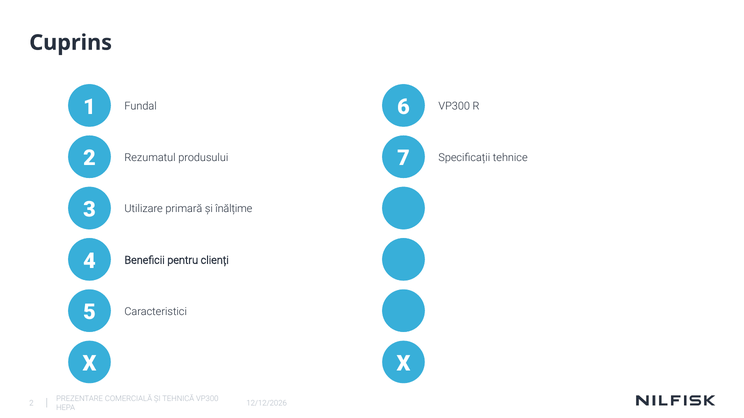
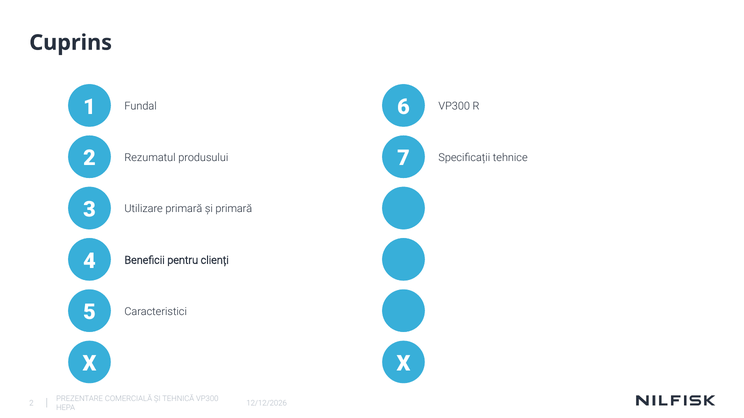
și înălțime: înălțime -> primară
